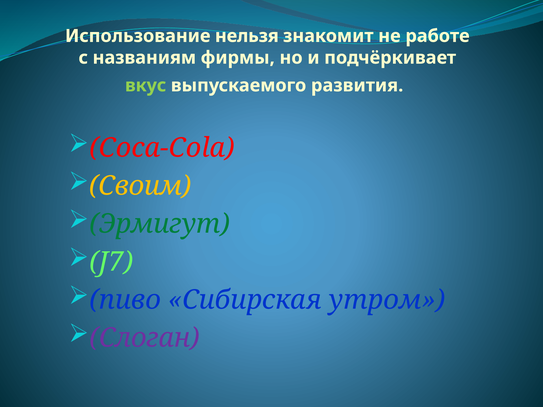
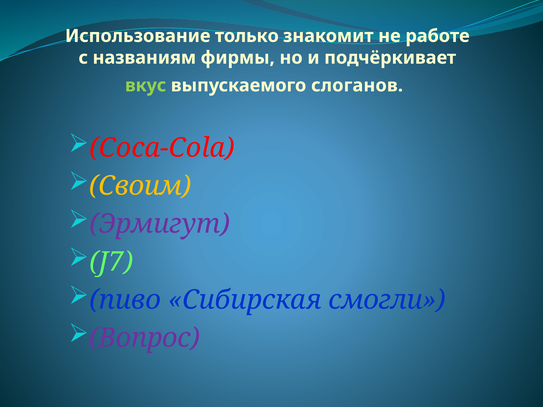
нельзя: нельзя -> только
развития: развития -> слоганов
Эрмигут colour: green -> purple
утром: утром -> смогли
Слоган: Слоган -> Вопрос
